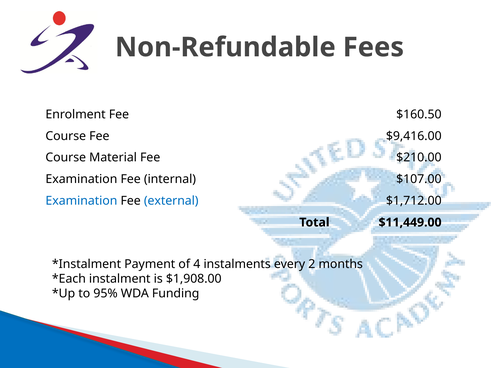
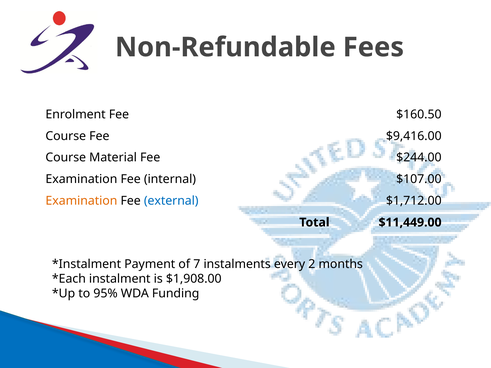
$210.00: $210.00 -> $244.00
Examination at (81, 201) colour: blue -> orange
4: 4 -> 7
